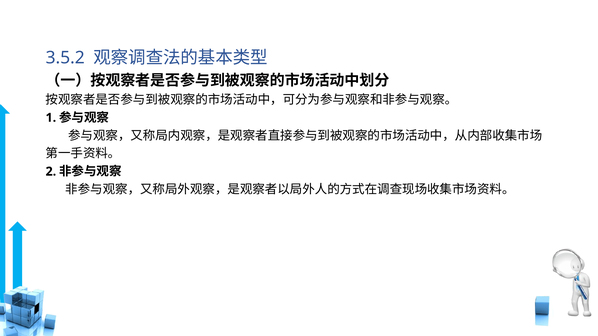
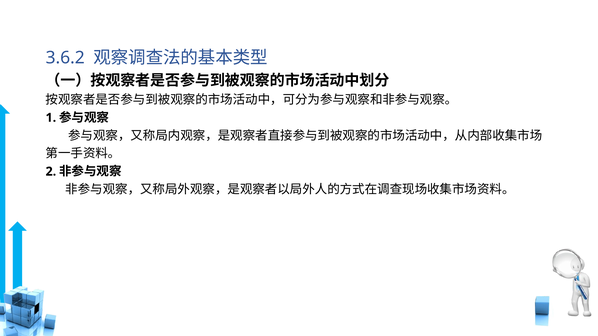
3.5.2: 3.5.2 -> 3.6.2
